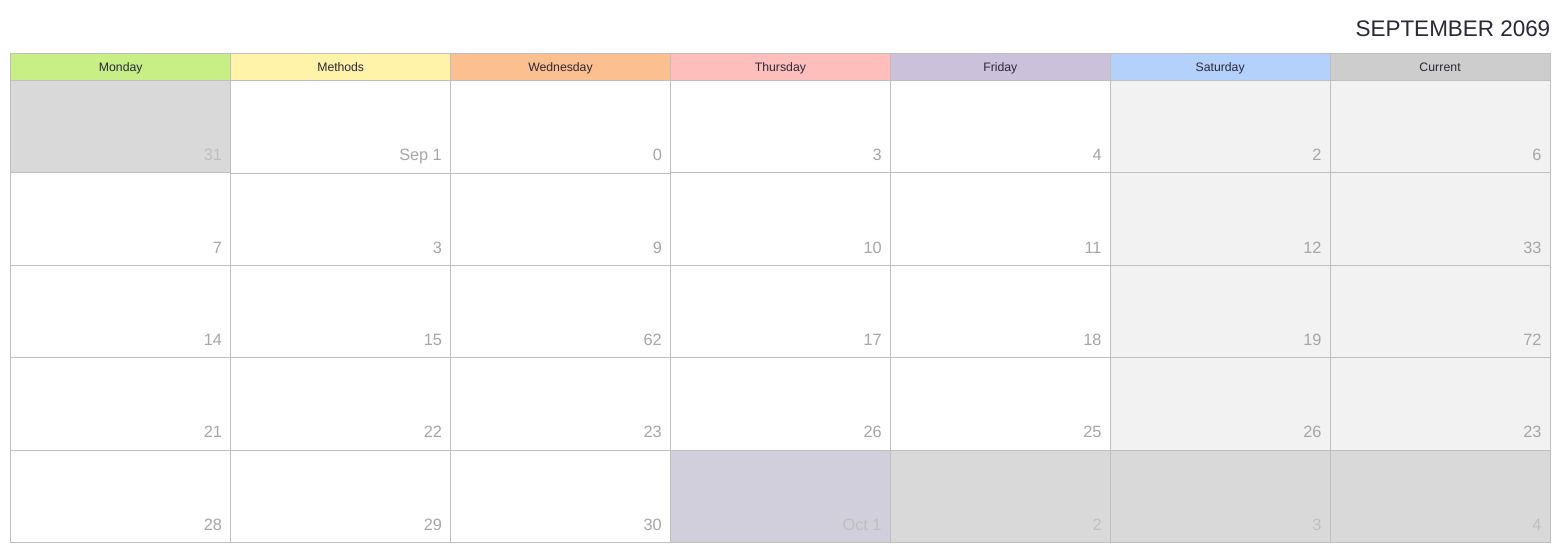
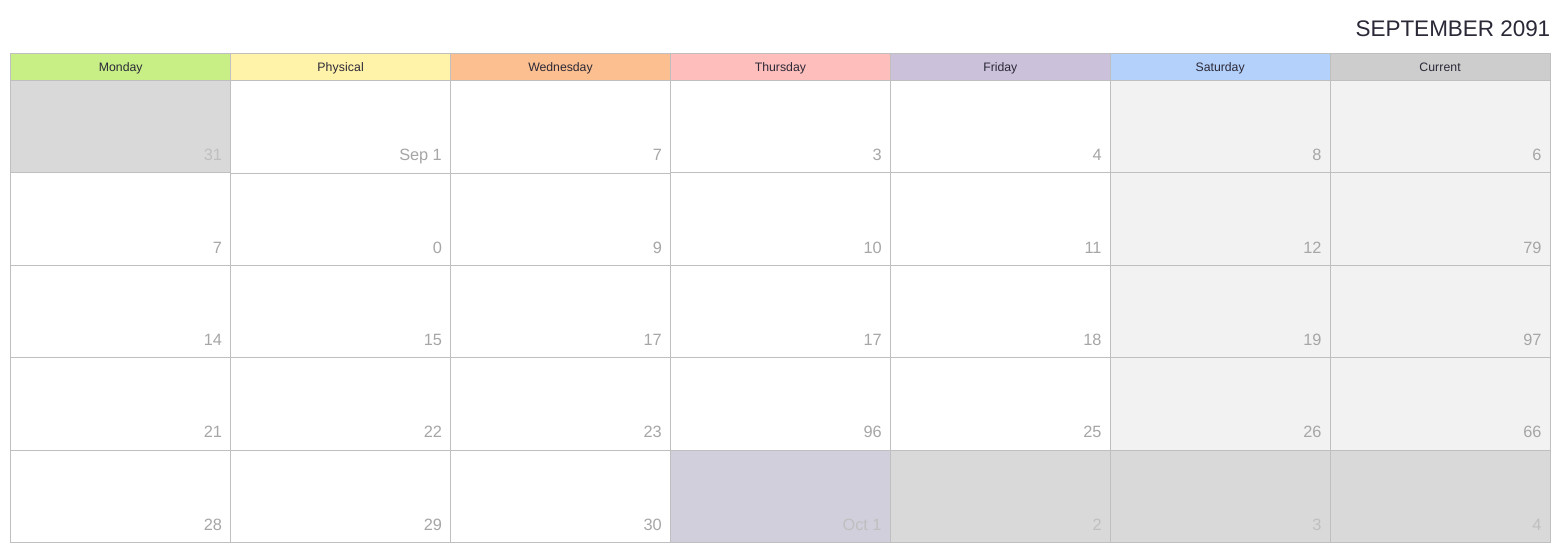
2069: 2069 -> 2091
Methods: Methods -> Physical
1 0: 0 -> 7
4 2: 2 -> 8
7 3: 3 -> 0
33: 33 -> 79
15 62: 62 -> 17
72: 72 -> 97
23 26: 26 -> 96
26 23: 23 -> 66
